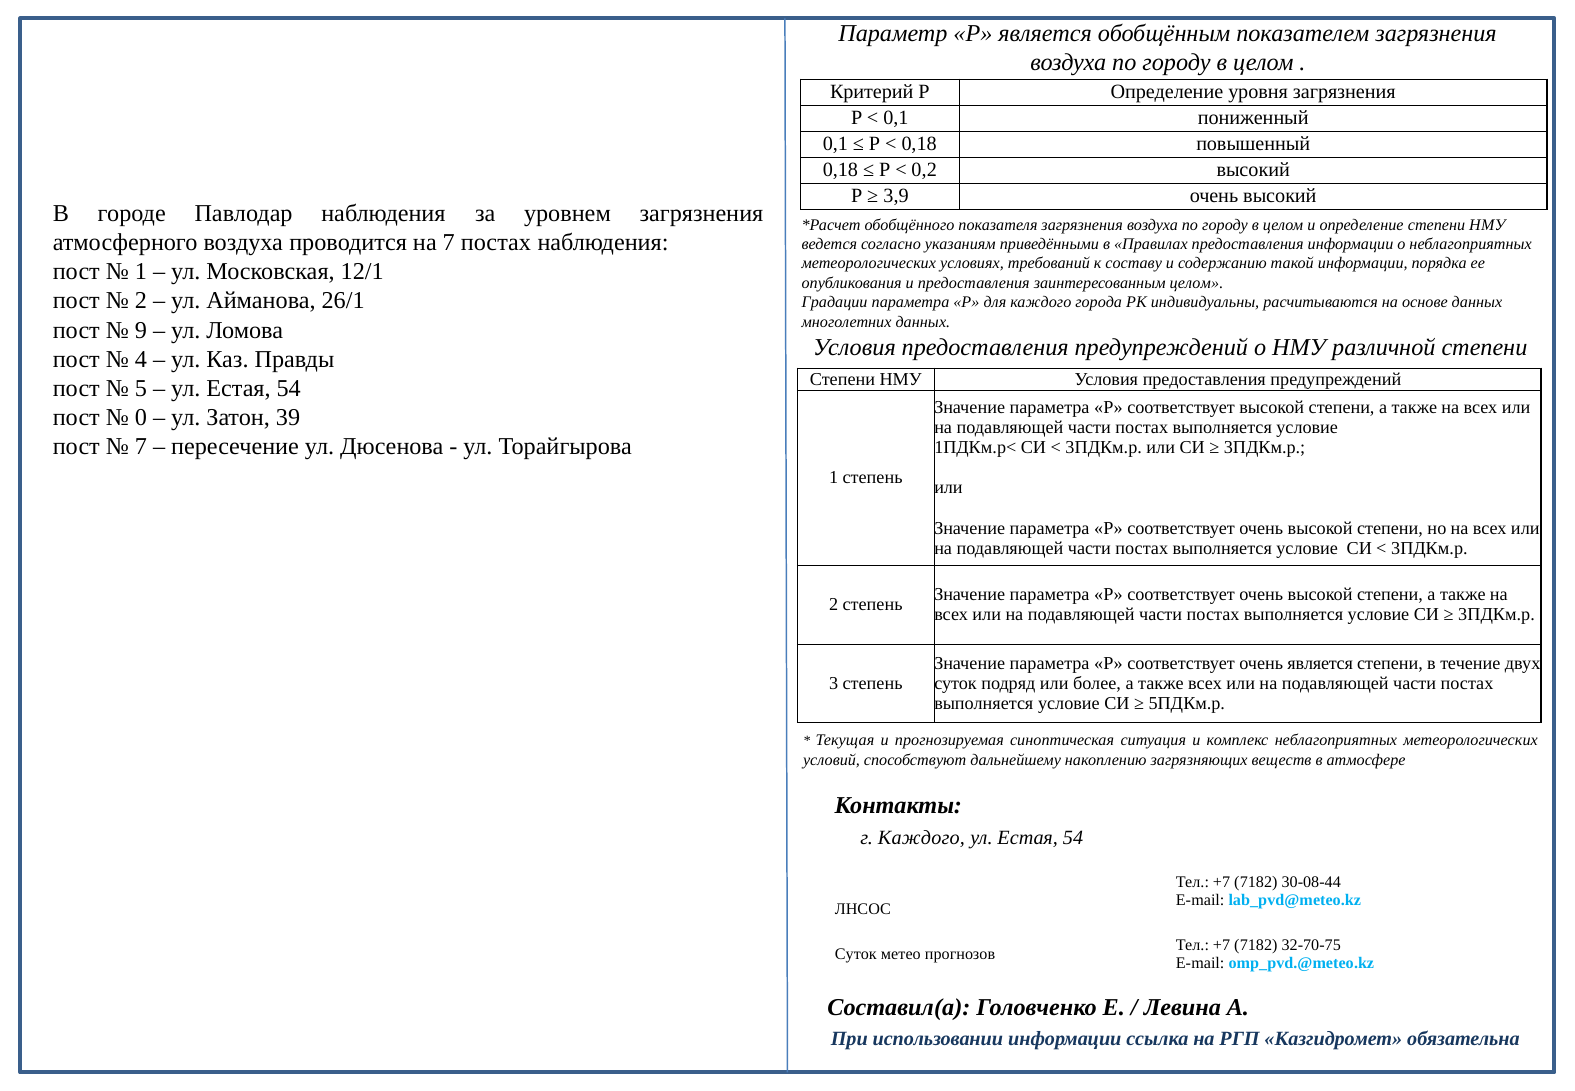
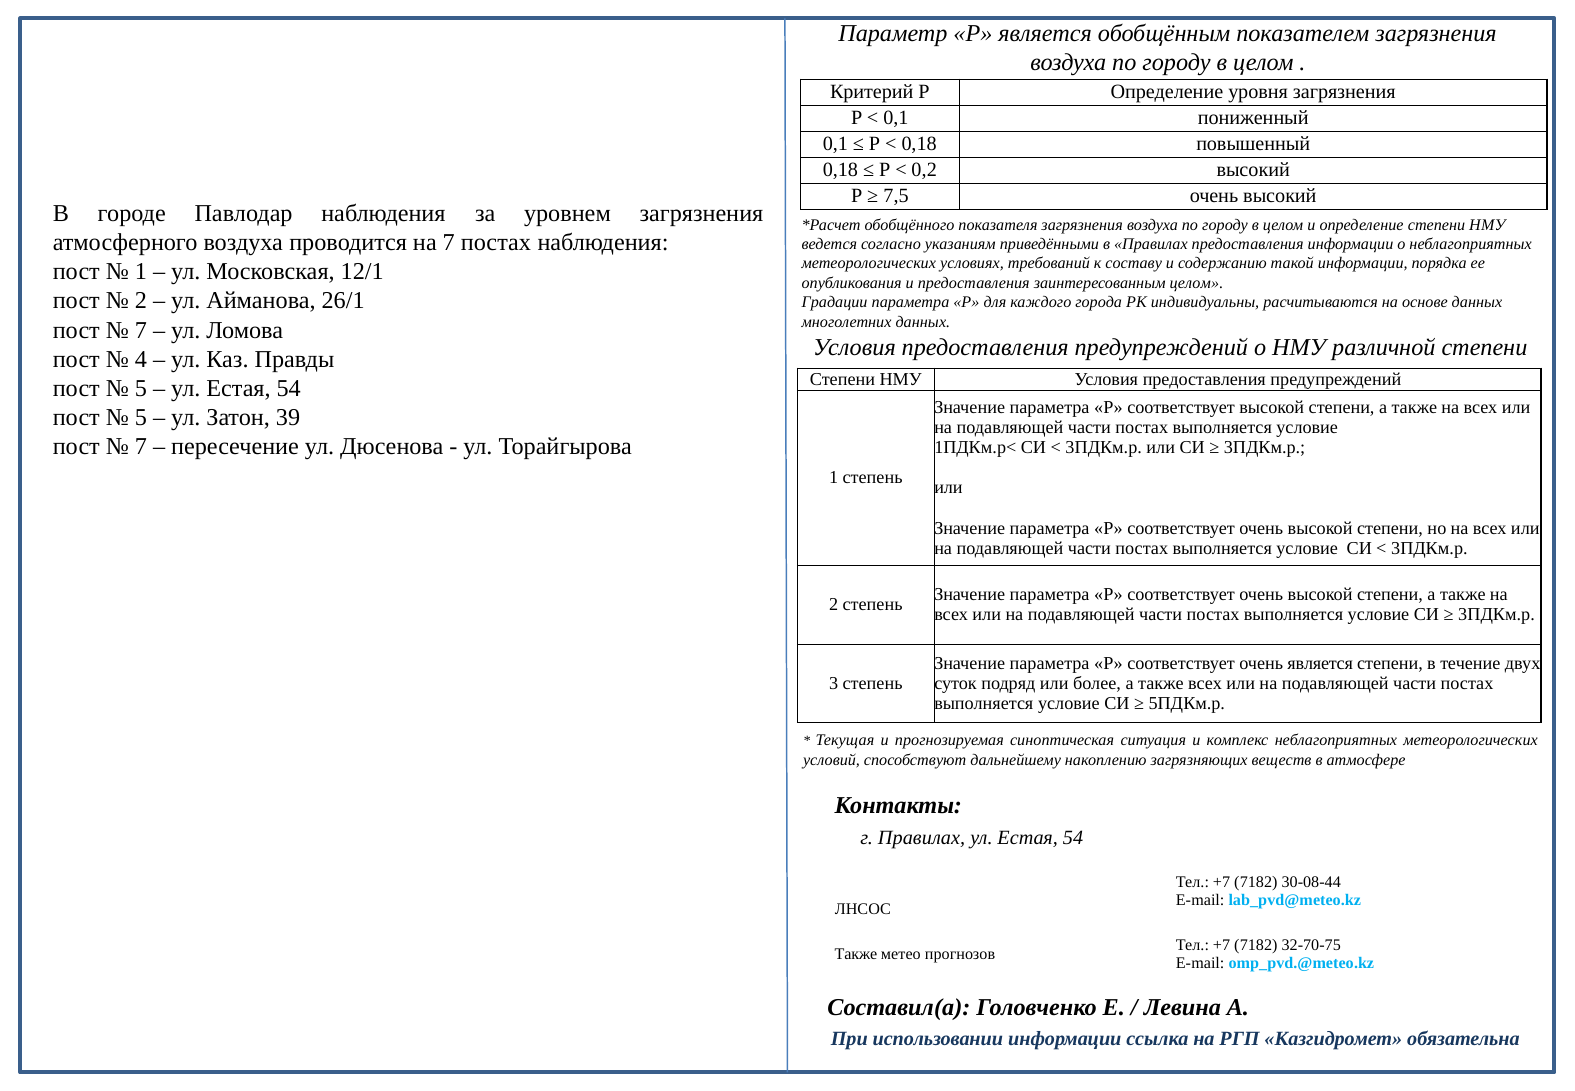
3,9: 3,9 -> 7,5
9 at (141, 330): 9 -> 7
0 at (141, 417): 0 -> 5
г Каждого: Каждого -> Правилах
Суток at (856, 954): Суток -> Также
